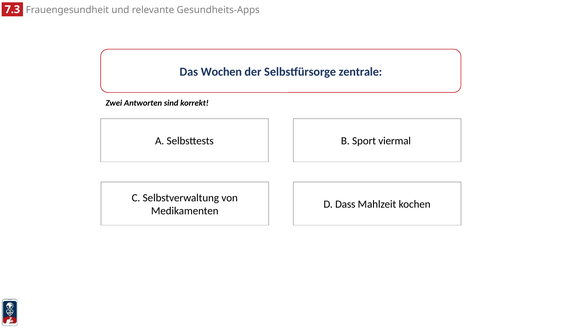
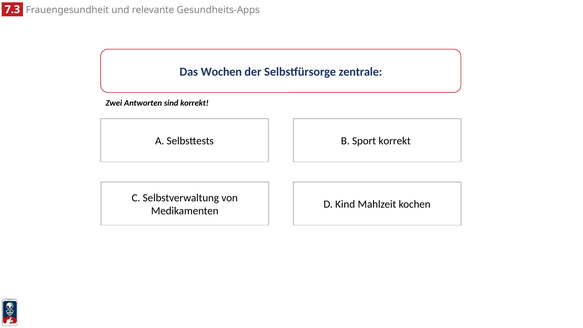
Sport viermal: viermal -> korrekt
Dass: Dass -> Kind
